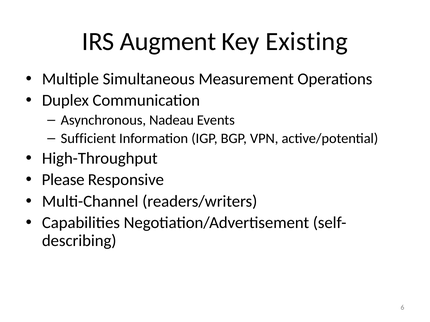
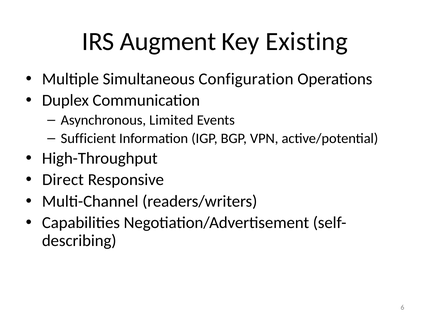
Measurement: Measurement -> Configuration
Nadeau: Nadeau -> Limited
Please: Please -> Direct
